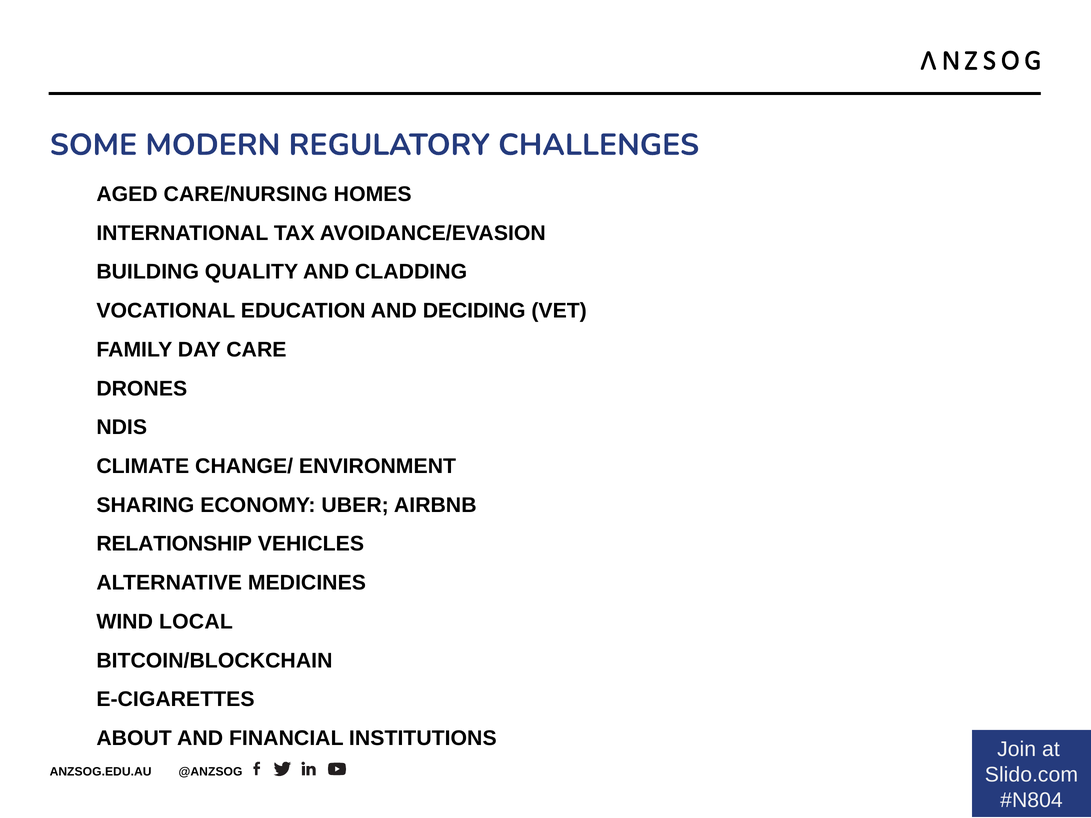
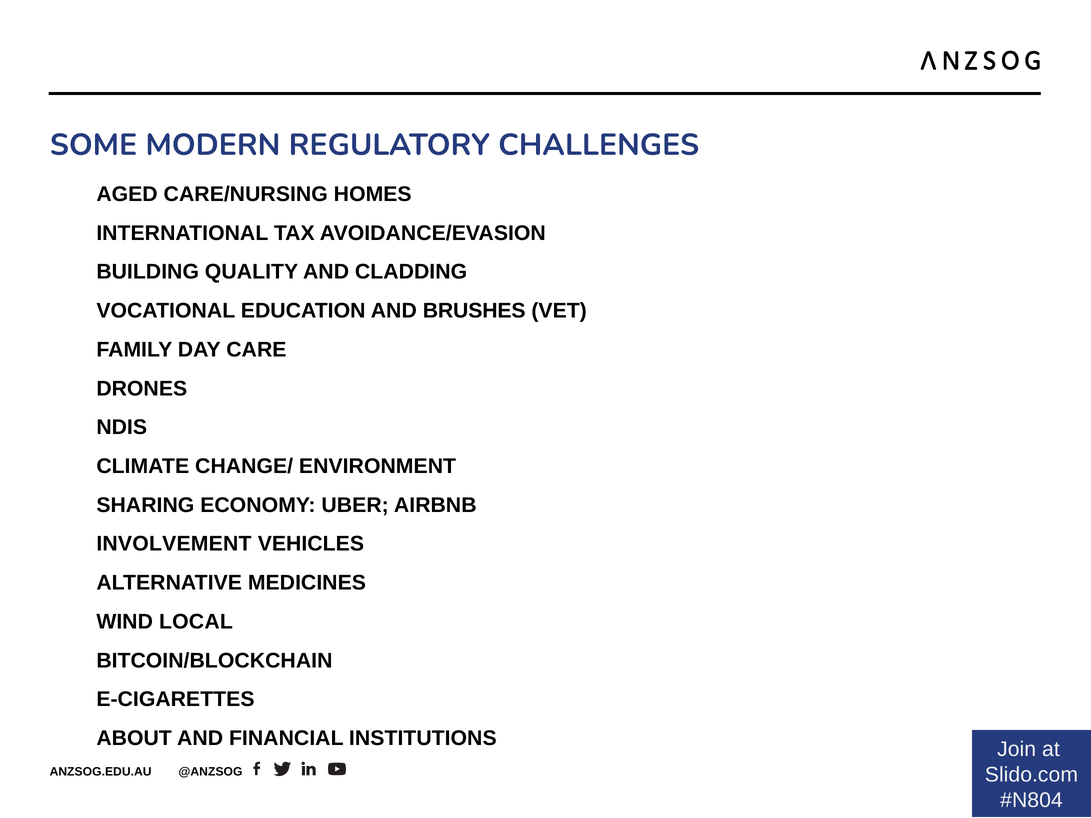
DECIDING: DECIDING -> BRUSHES
RELATIONSHIP: RELATIONSHIP -> INVOLVEMENT
